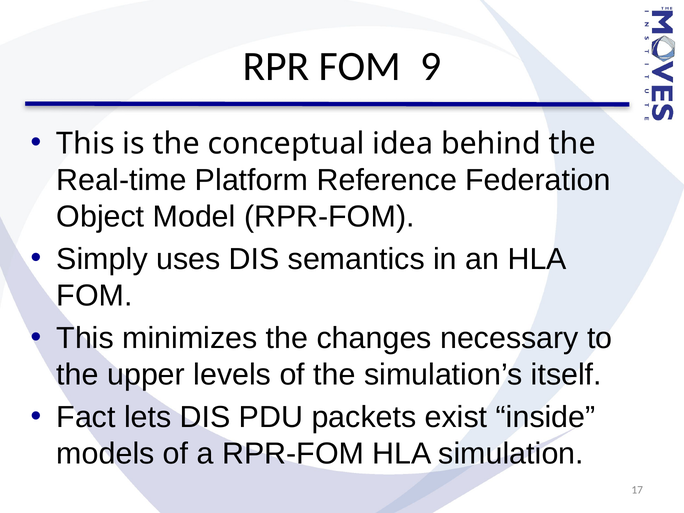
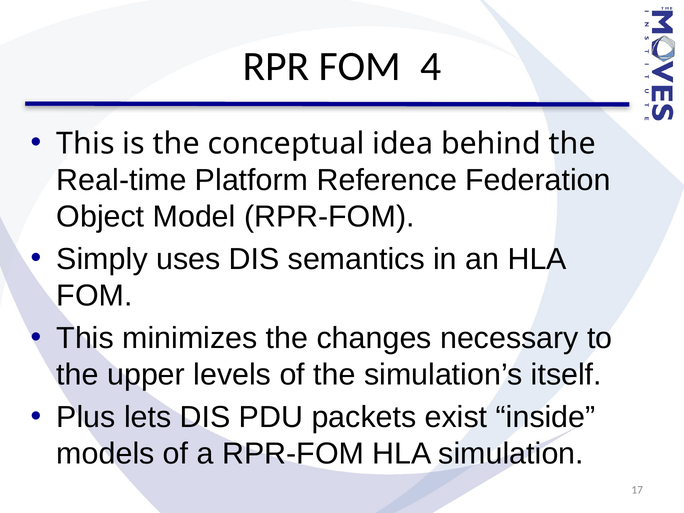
9: 9 -> 4
Fact: Fact -> Plus
